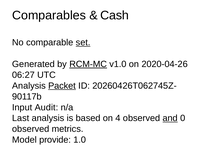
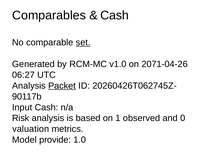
RCM-MC underline: present -> none
2020-04-26: 2020-04-26 -> 2071-04-26
Input Audit: Audit -> Cash
Last: Last -> Risk
4: 4 -> 1
and underline: present -> none
observed at (31, 129): observed -> valuation
